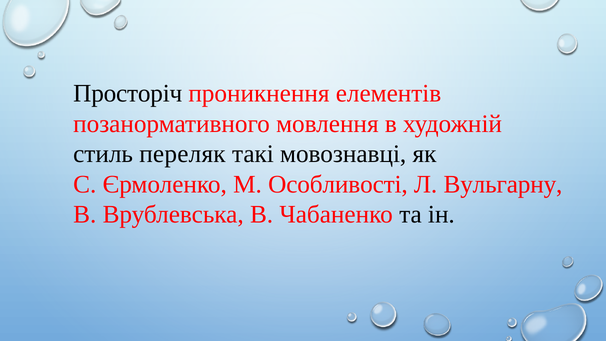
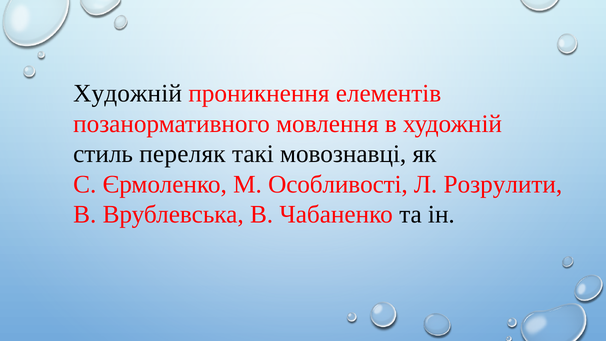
Просторіч at (128, 93): Просторіч -> Художній
Вульгарну: Вульгарну -> Розрулити
